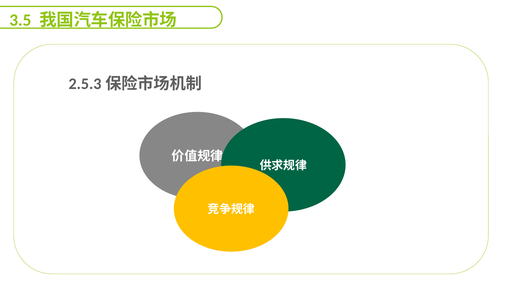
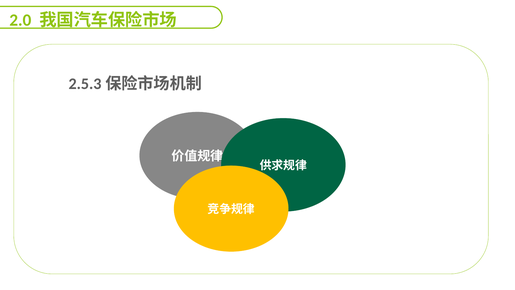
3.5: 3.5 -> 2.0
